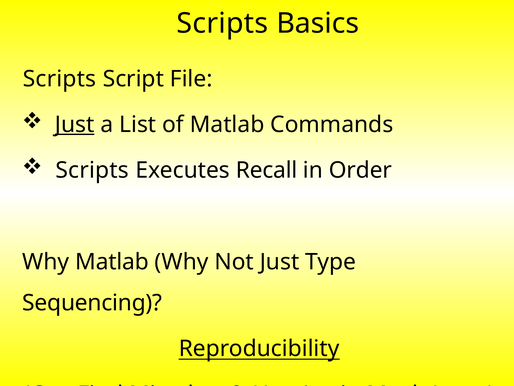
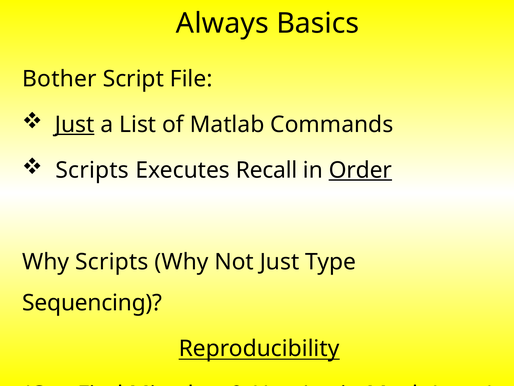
Scripts at (222, 23): Scripts -> Always
Scripts at (59, 79): Scripts -> Bother
Order underline: none -> present
Why Matlab: Matlab -> Scripts
